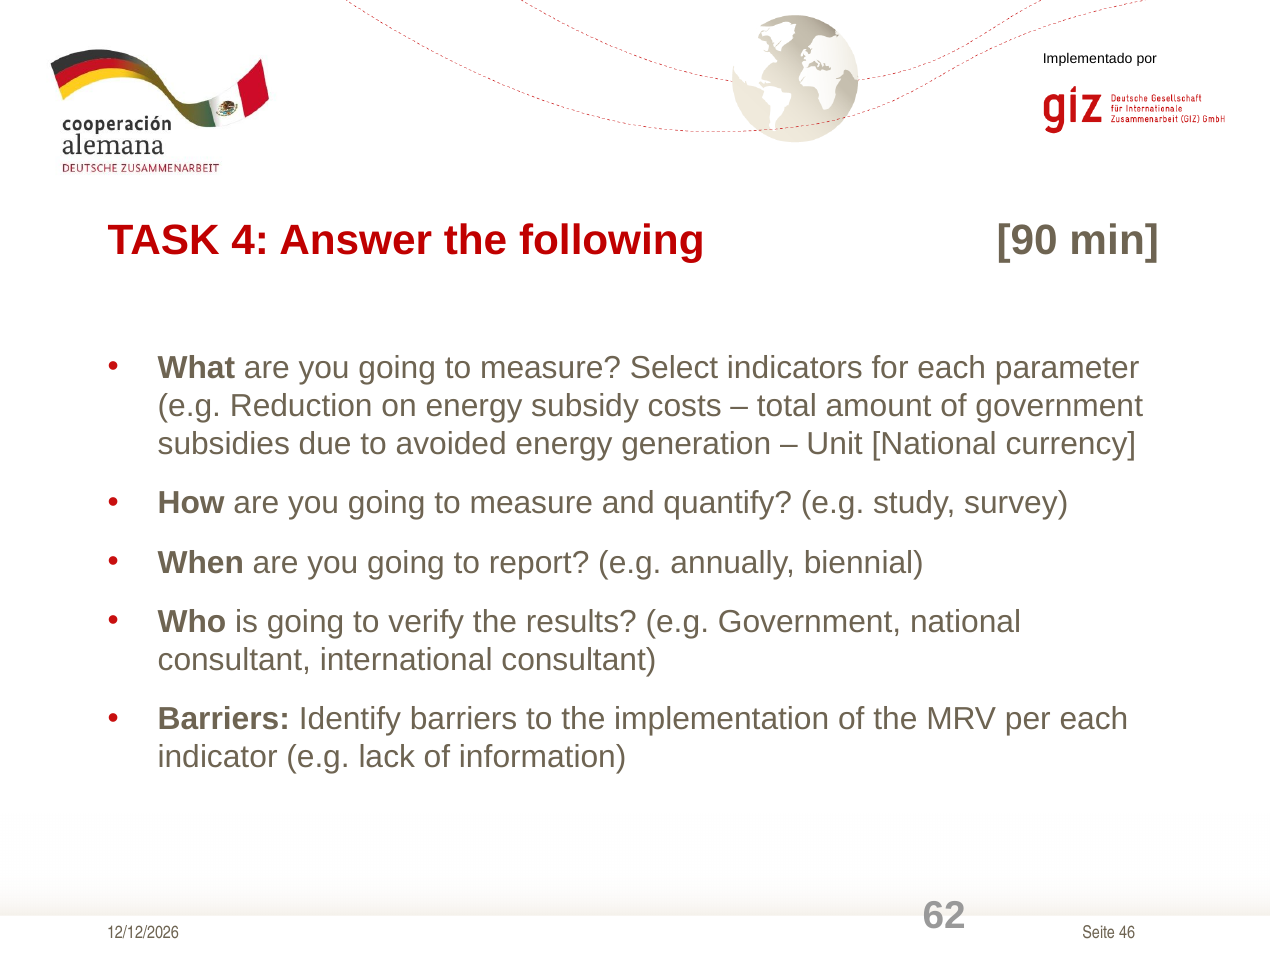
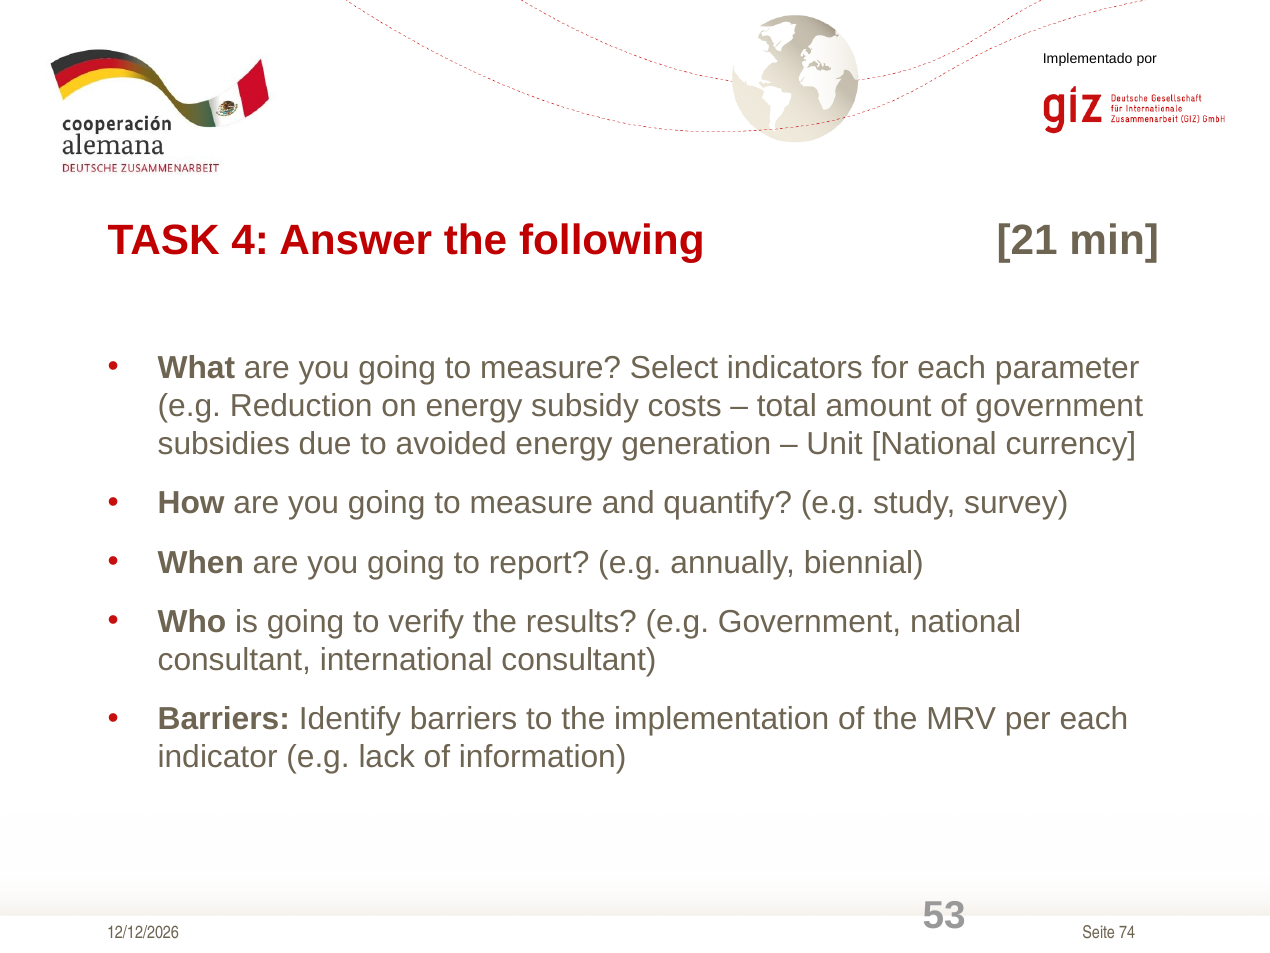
90: 90 -> 21
46: 46 -> 74
62: 62 -> 53
